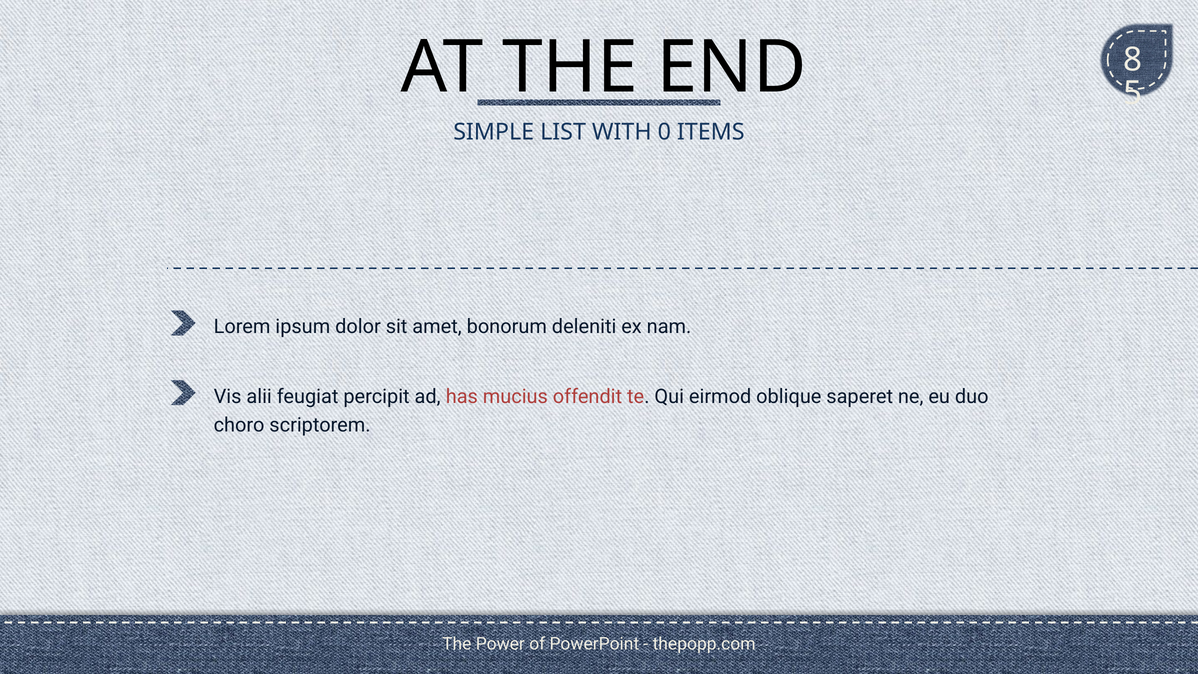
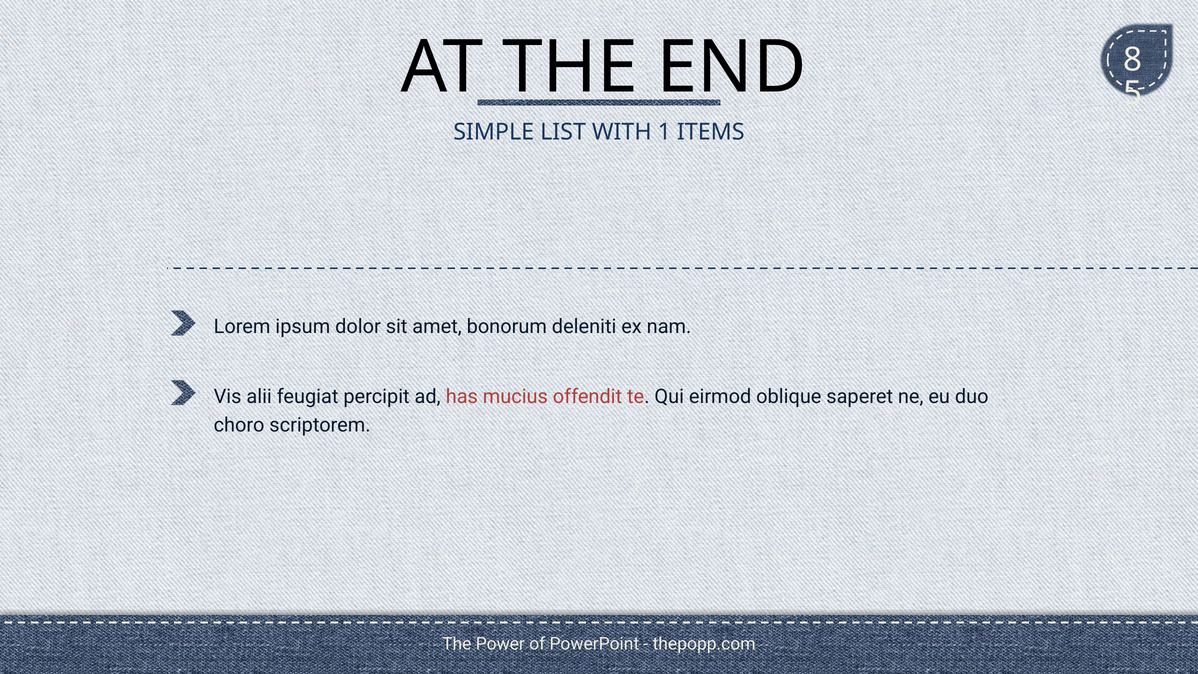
0: 0 -> 1
